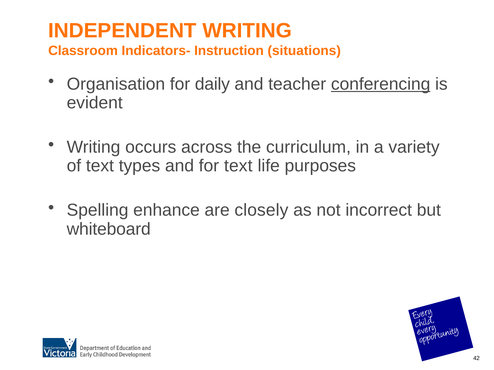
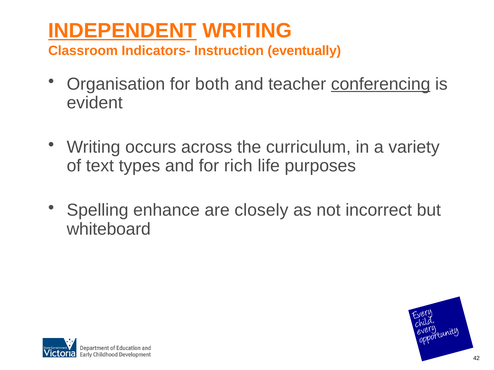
INDEPENDENT underline: none -> present
situations: situations -> eventually
daily: daily -> both
for text: text -> rich
